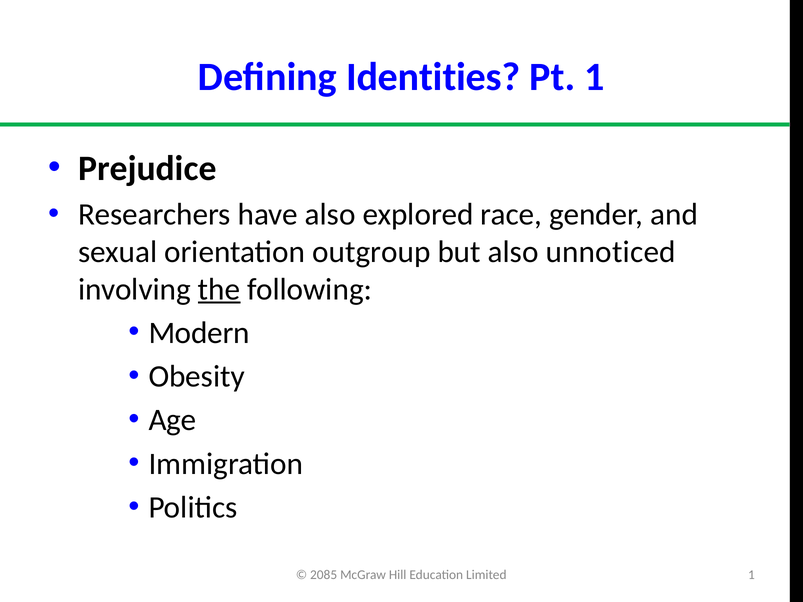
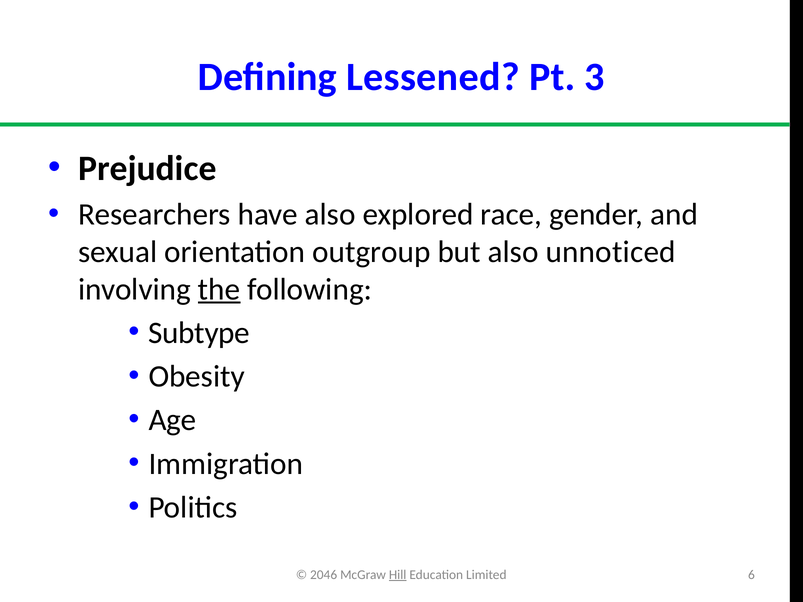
Identities: Identities -> Lessened
Pt 1: 1 -> 3
Modern: Modern -> Subtype
2085: 2085 -> 2046
Hill underline: none -> present
Limited 1: 1 -> 6
